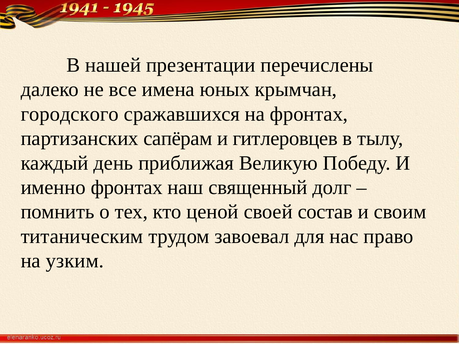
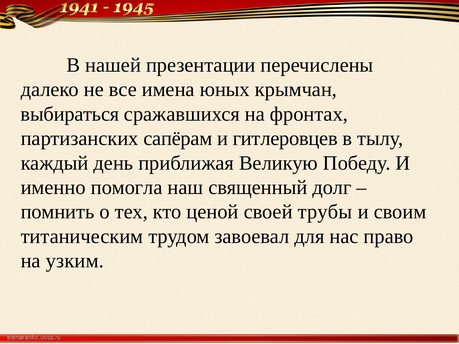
городского: городского -> выбираться
именно фронтах: фронтах -> помогла
состав: состав -> трубы
